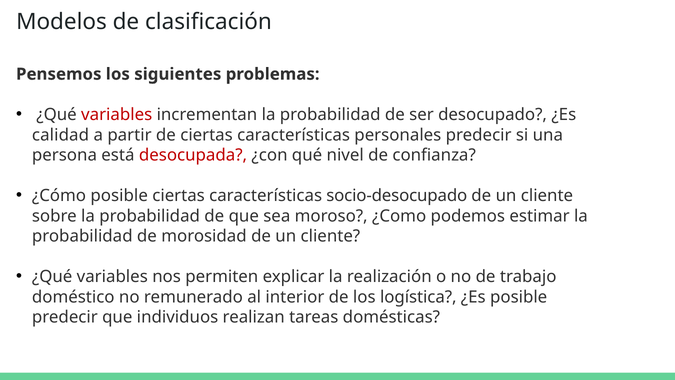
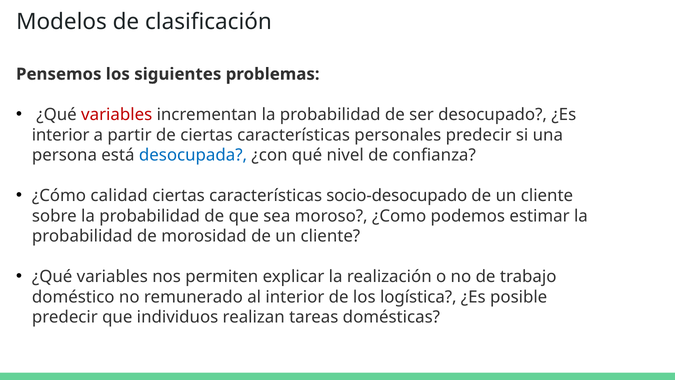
calidad at (61, 135): calidad -> interior
desocupada colour: red -> blue
¿Cómo posible: posible -> calidad
